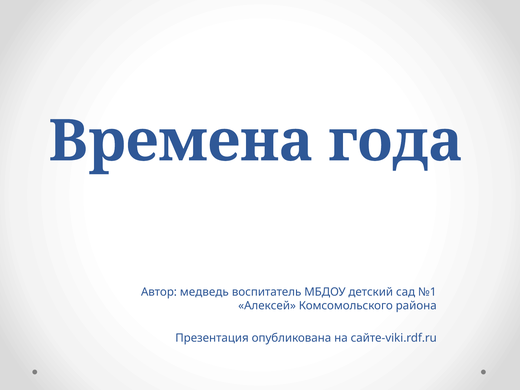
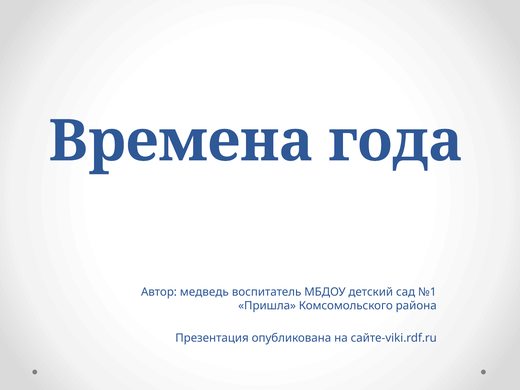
Алексей: Алексей -> Пришла
